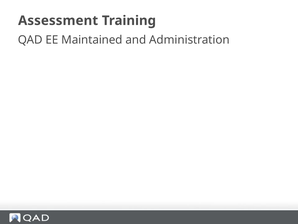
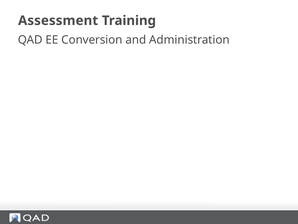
Maintained: Maintained -> Conversion
